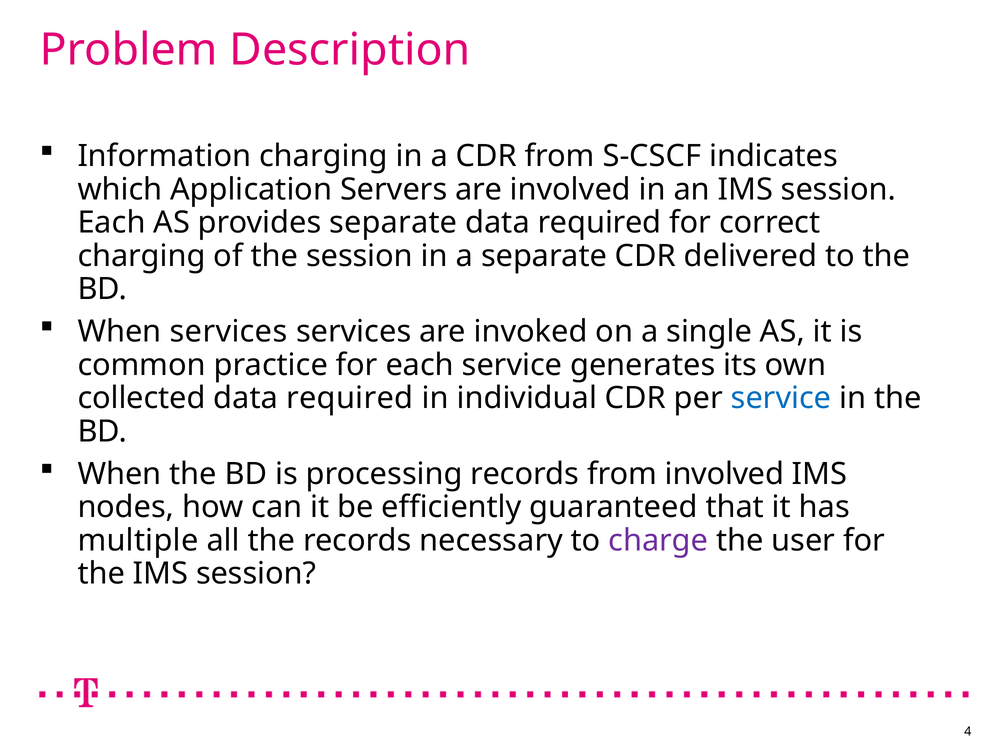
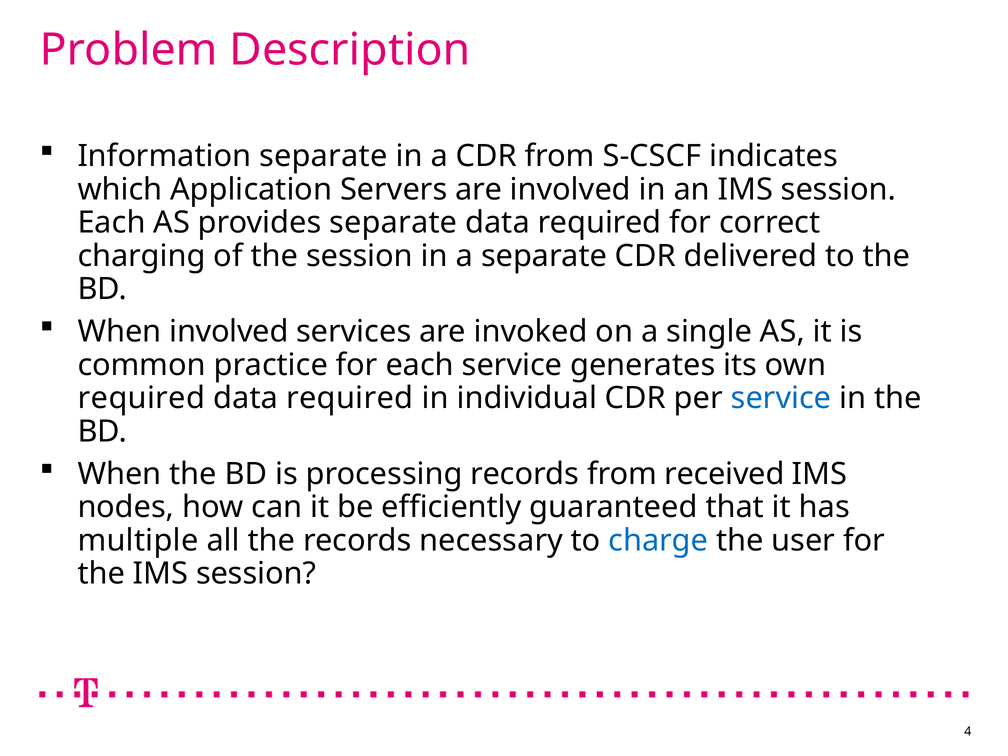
Information charging: charging -> separate
When services: services -> involved
collected at (142, 398): collected -> required
from involved: involved -> received
charge colour: purple -> blue
